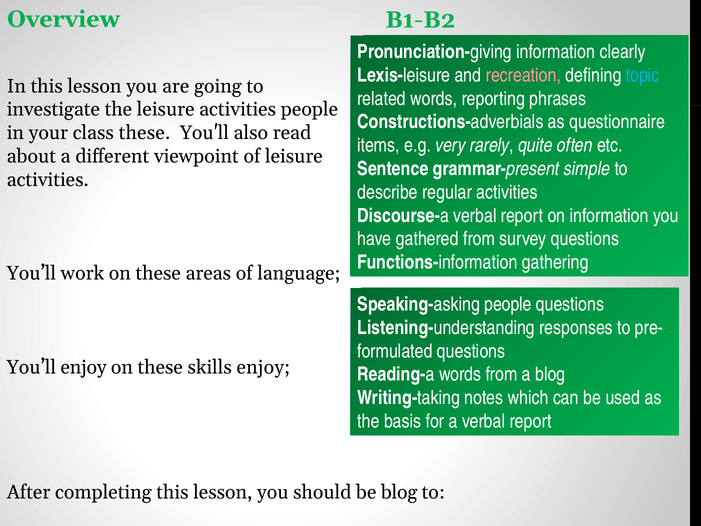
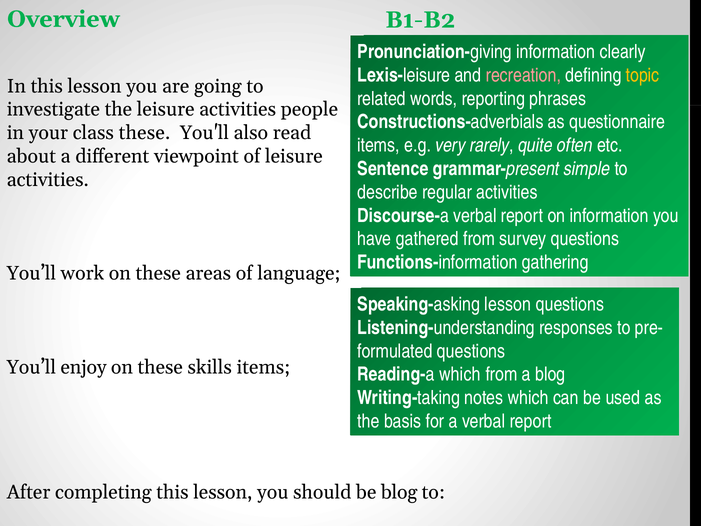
topic colour: light blue -> yellow
Speaking-asking people: people -> lesson
skills enjoy: enjoy -> items
Reading-a words: words -> which
